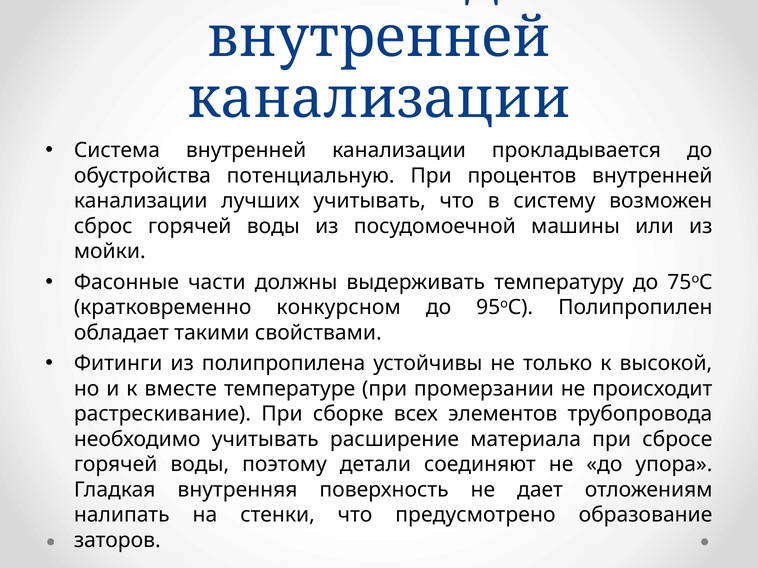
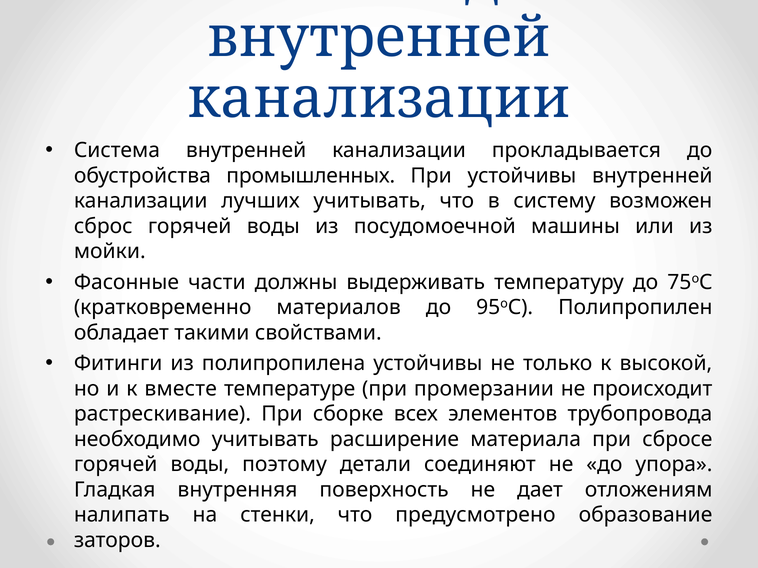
потенциальную: потенциальную -> промышленных
При процентов: процентов -> устойчивы
конкурсном: конкурсном -> материалов
